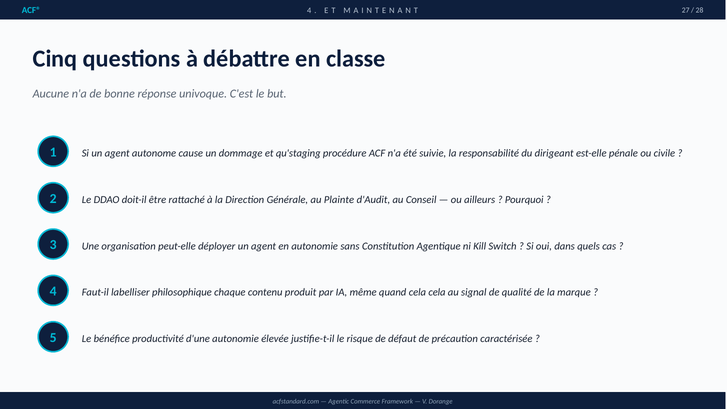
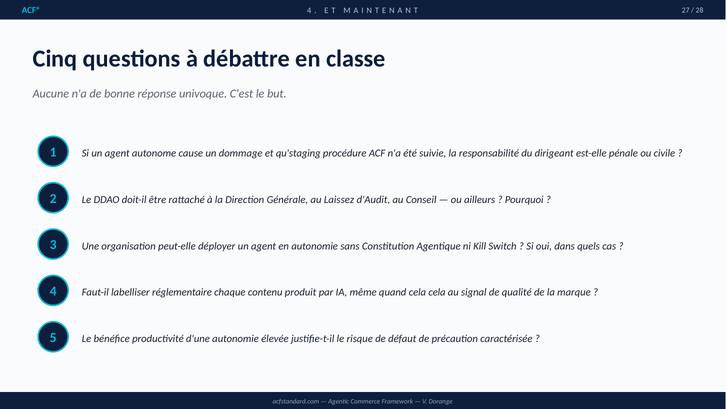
Plainte: Plainte -> Laissez
philosophique: philosophique -> réglementaire
